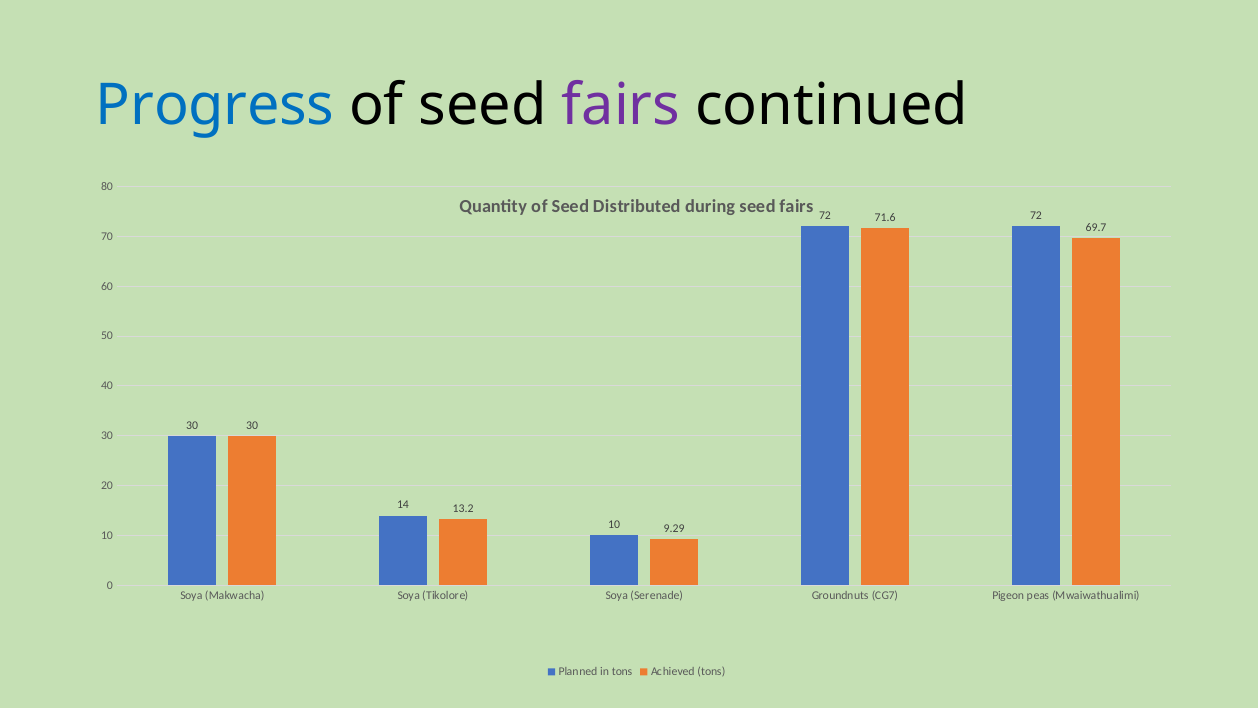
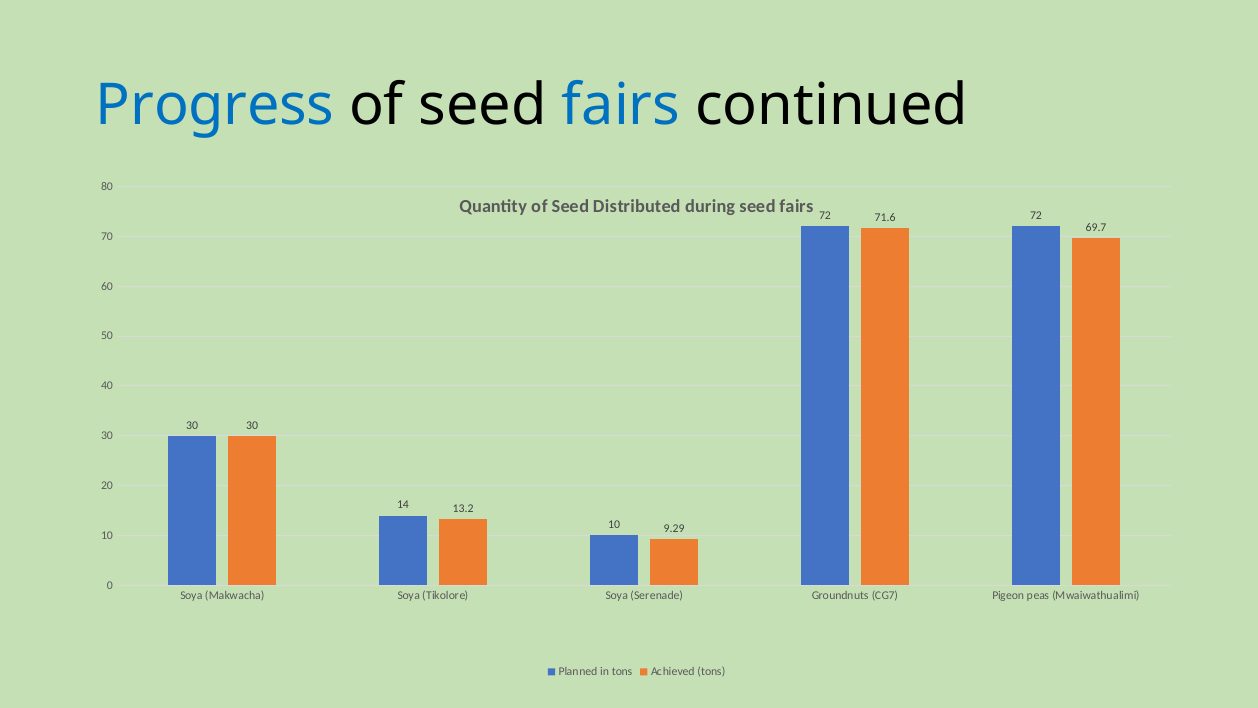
fairs at (621, 106) colour: purple -> blue
